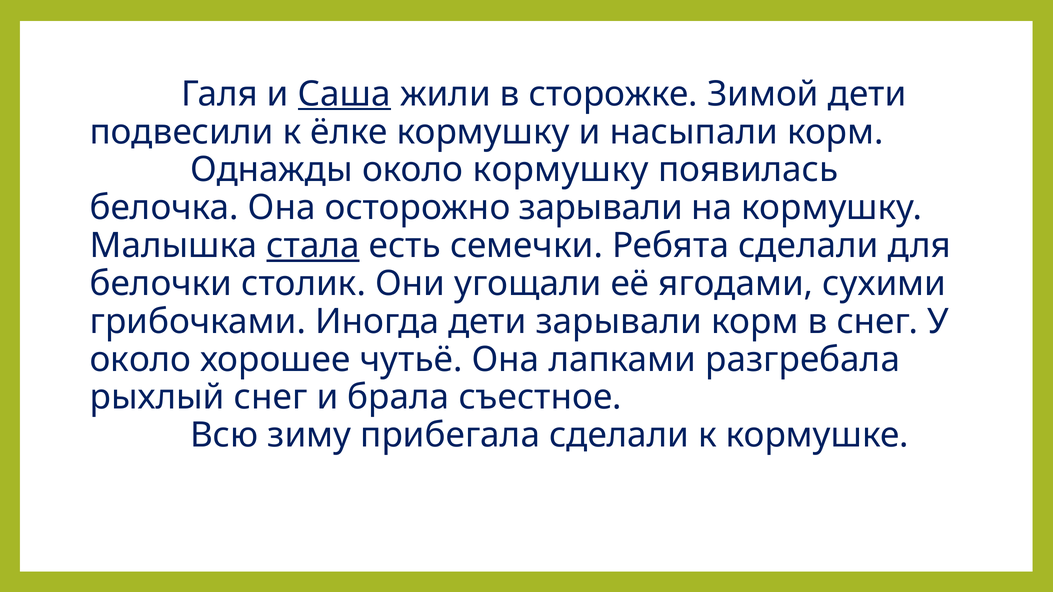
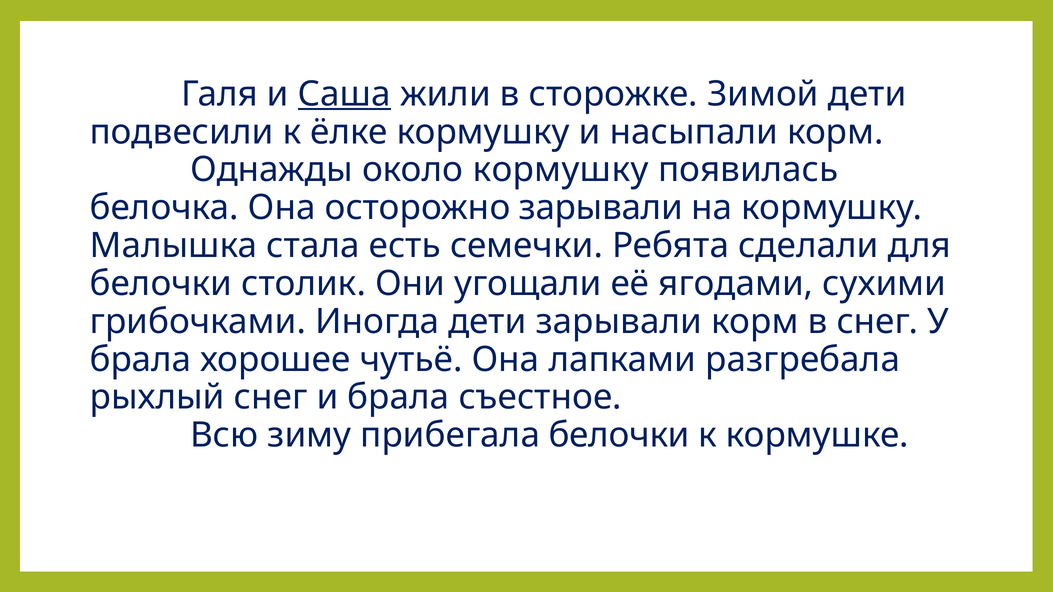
стала underline: present -> none
около at (140, 360): около -> брала
прибегала сделали: сделали -> белочки
